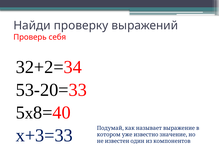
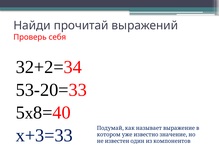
проверку: проверку -> прочитай
